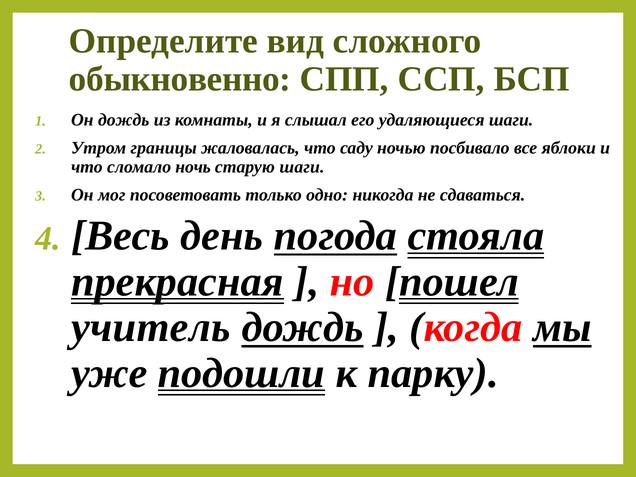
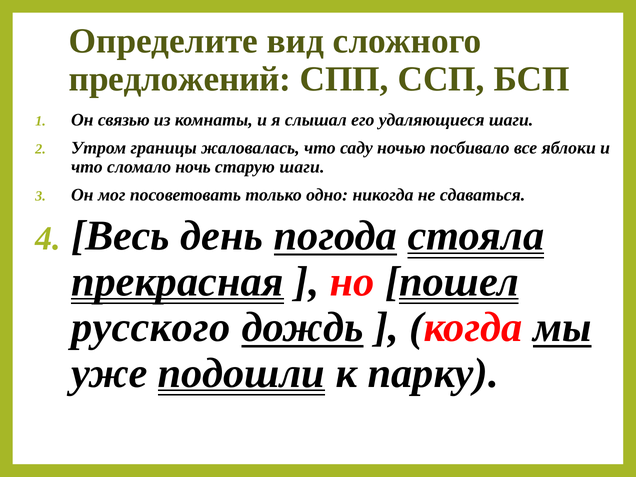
обыкновенно: обыкновенно -> предложений
Он дождь: дождь -> связью
учитель: учитель -> русского
